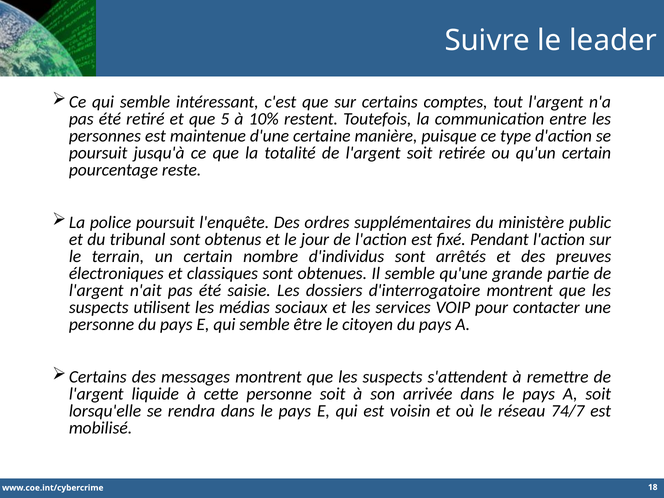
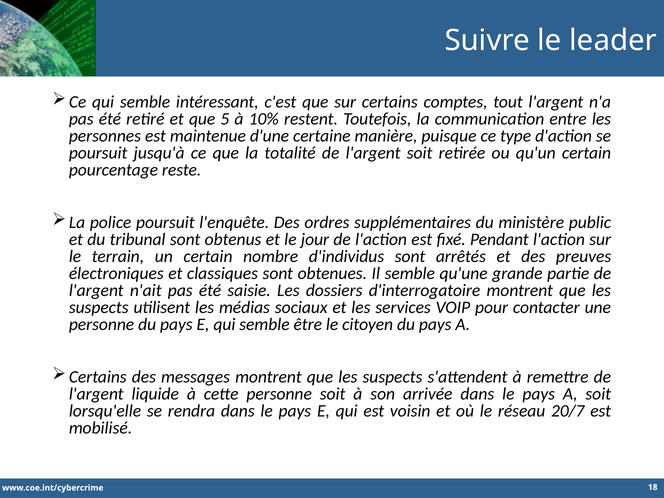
74/7: 74/7 -> 20/7
